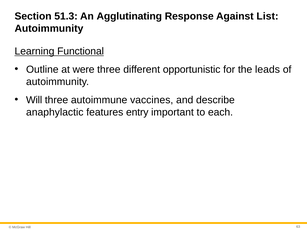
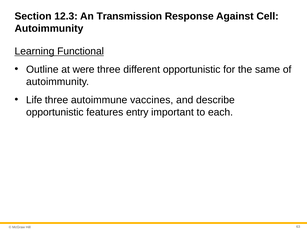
51.3: 51.3 -> 12.3
Agglutinating: Agglutinating -> Transmission
List: List -> Cell
leads: leads -> same
Will: Will -> Life
anaphylactic at (55, 112): anaphylactic -> opportunistic
